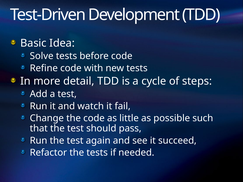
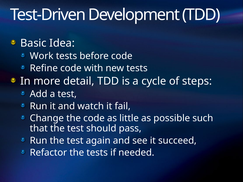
Solve: Solve -> Work
